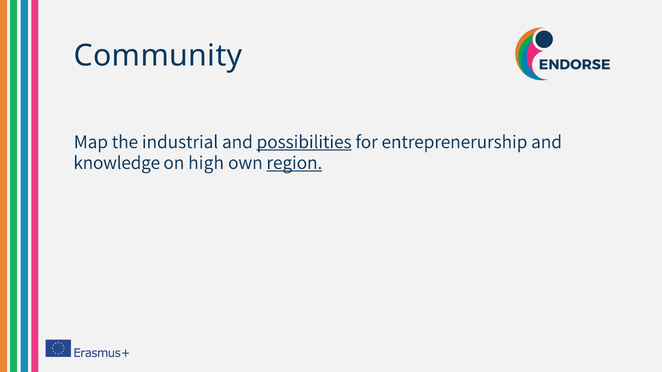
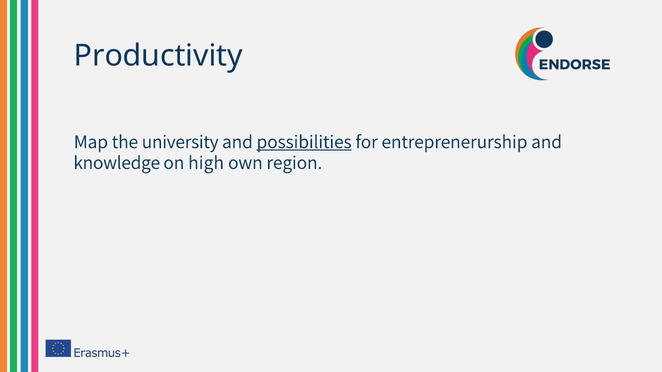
Community: Community -> Productivity
industrial: industrial -> university
region underline: present -> none
